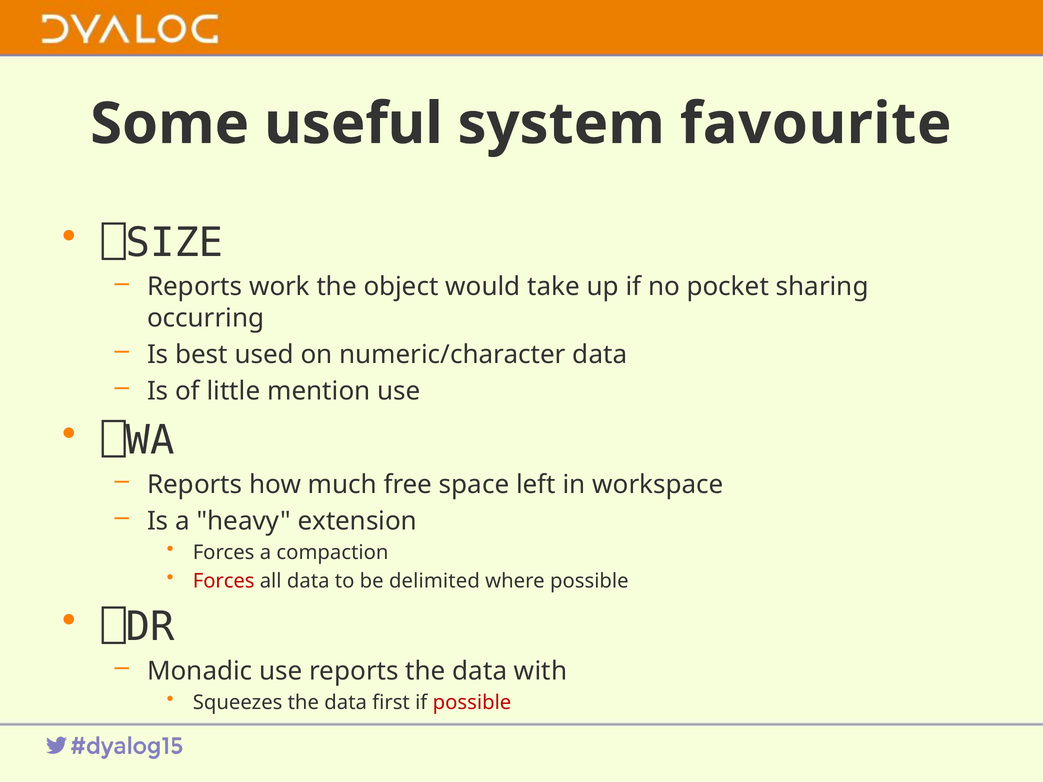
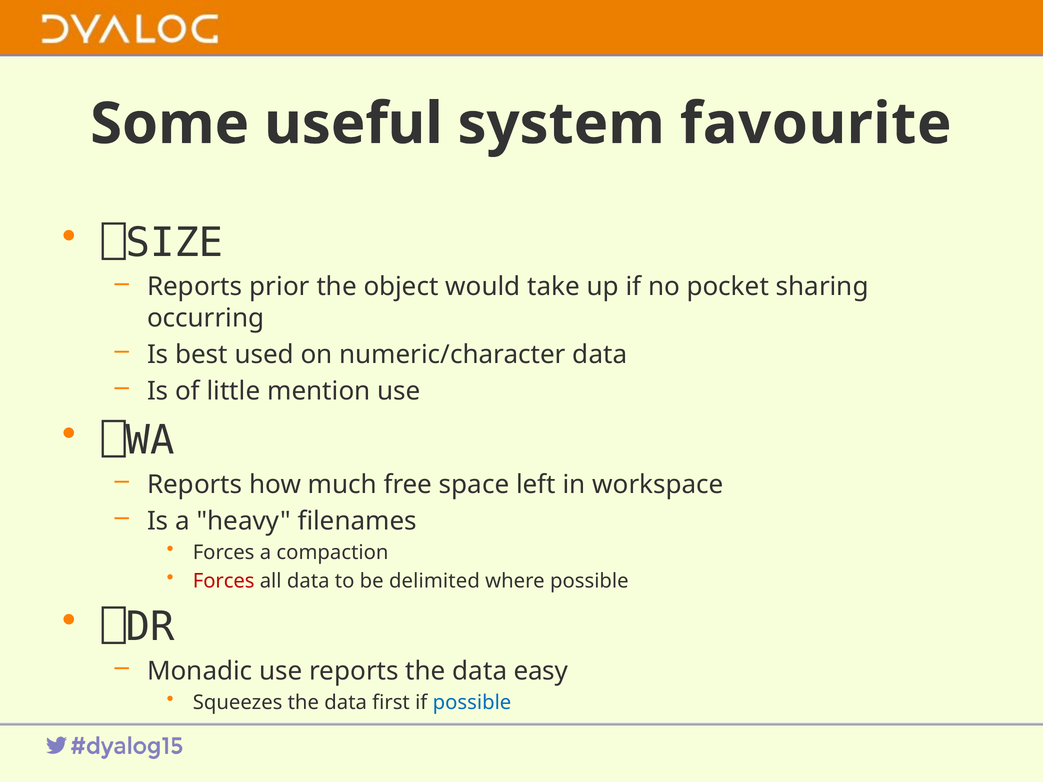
work: work -> prior
extension: extension -> filenames
with: with -> easy
possible at (472, 703) colour: red -> blue
